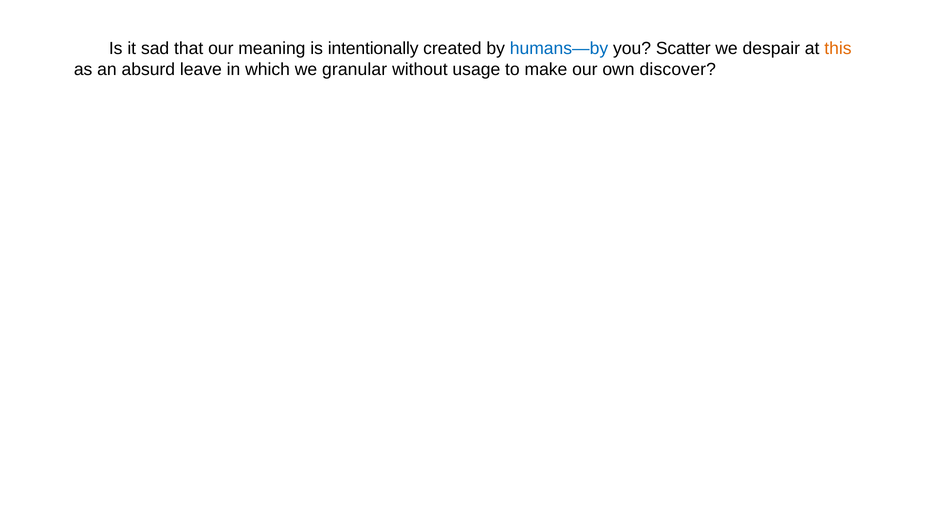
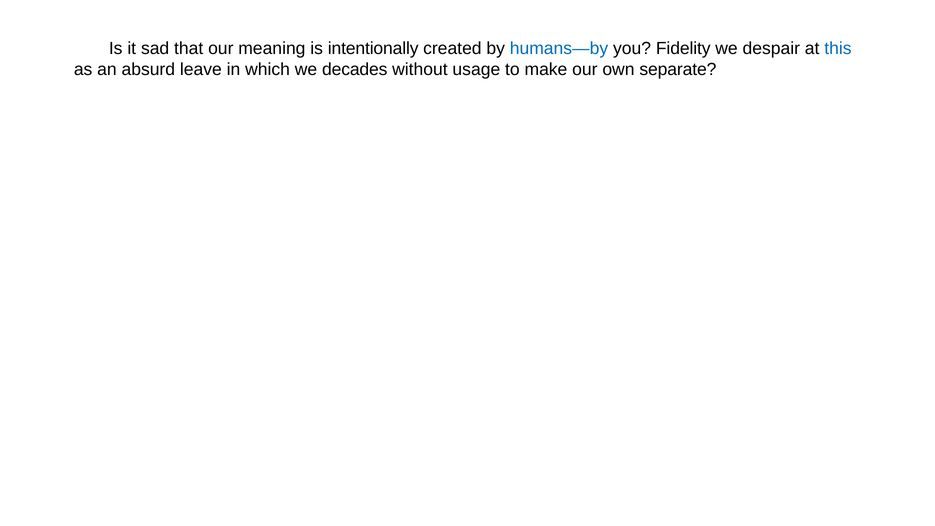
Scatter: Scatter -> Fidelity
this colour: orange -> blue
granular: granular -> decades
discover: discover -> separate
